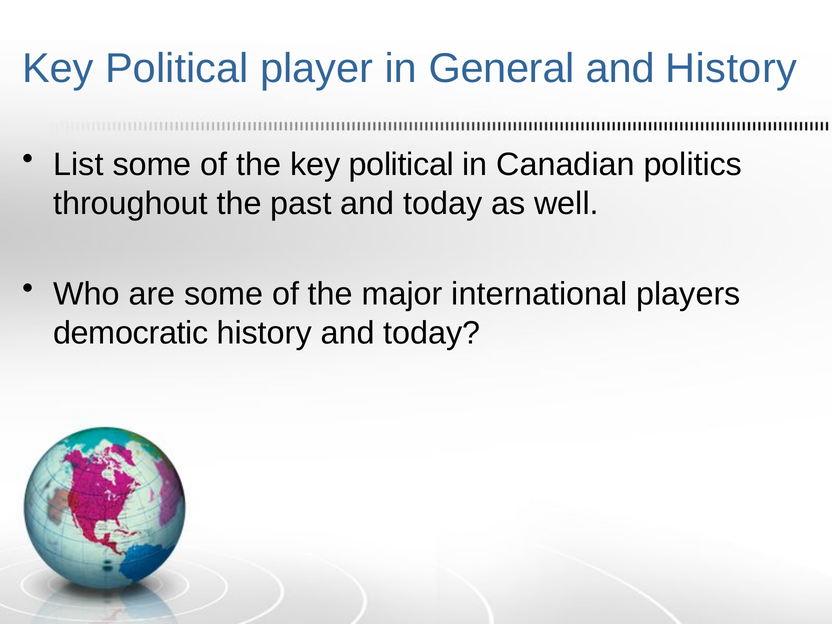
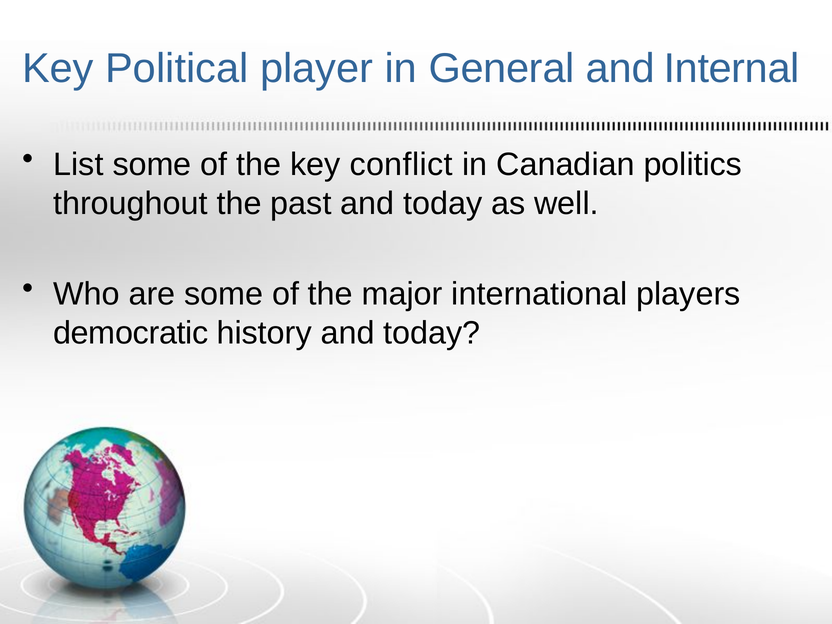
and History: History -> Internal
the key political: political -> conflict
